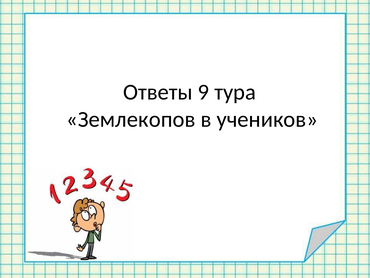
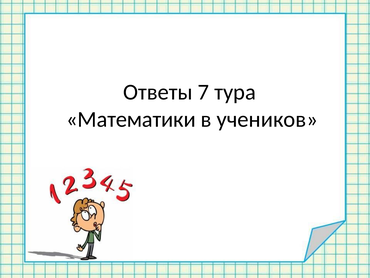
9: 9 -> 7
Землекопов: Землекопов -> Математики
